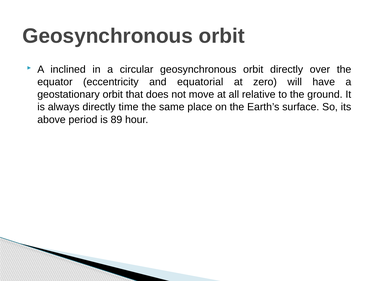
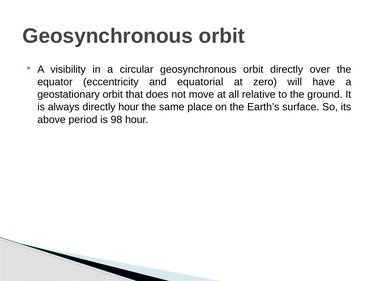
inclined: inclined -> visibility
directly time: time -> hour
89: 89 -> 98
